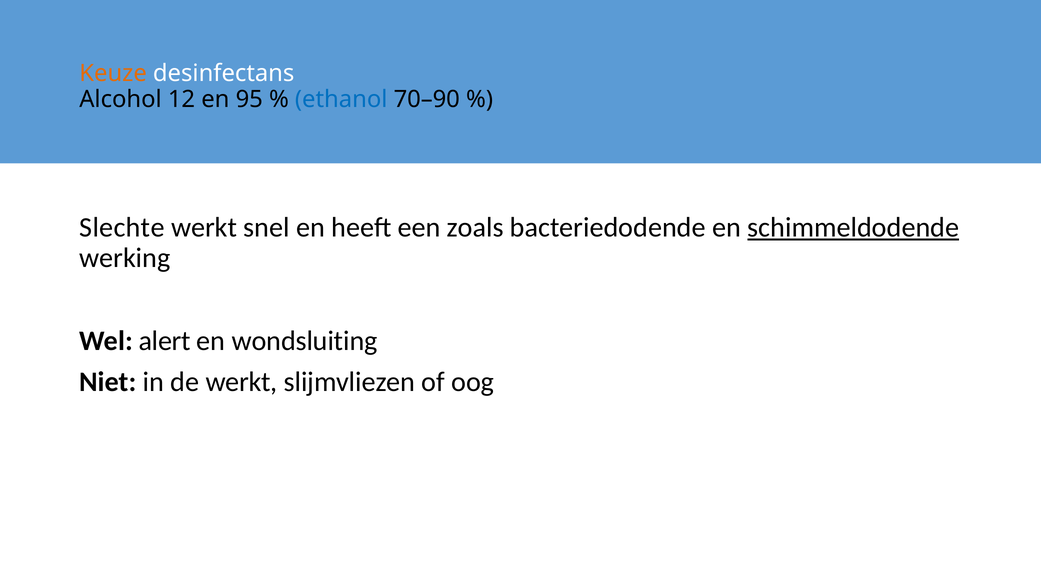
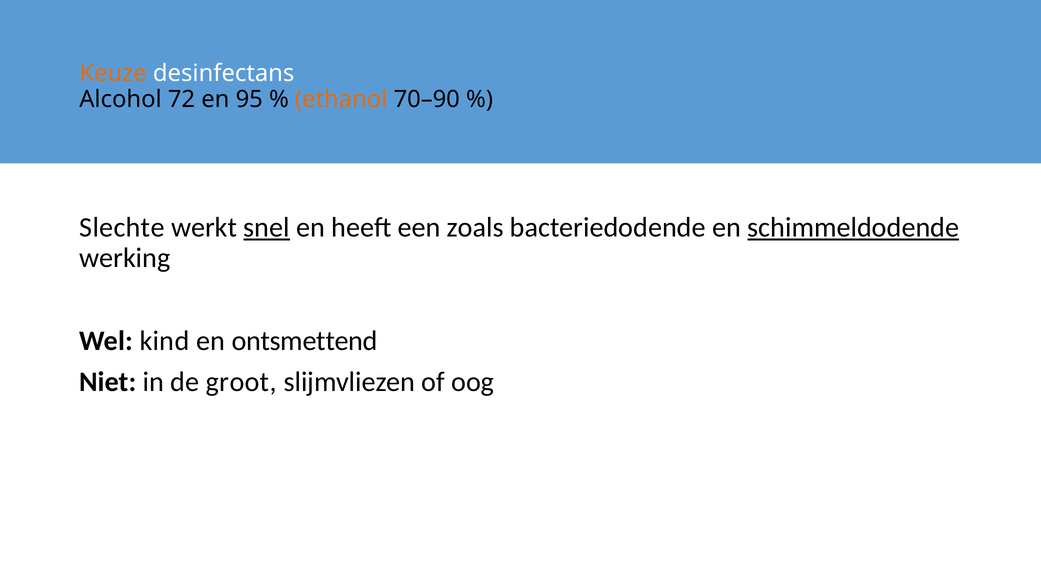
12: 12 -> 72
ethanol colour: blue -> orange
snel underline: none -> present
alert: alert -> kind
wondsluiting: wondsluiting -> ontsmettend
de werkt: werkt -> groot
